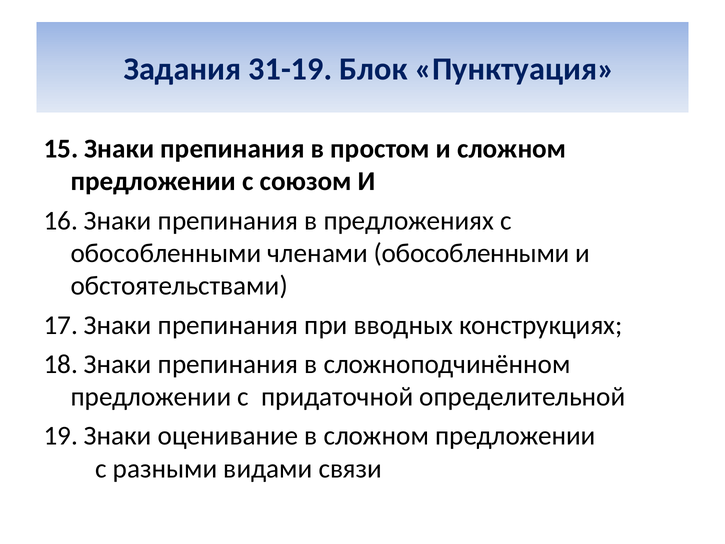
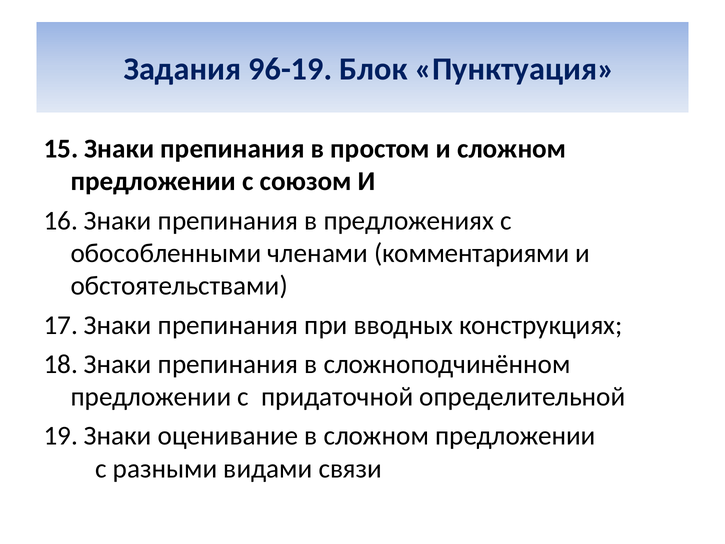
31-19: 31-19 -> 96-19
членами обособленными: обособленными -> комментариями
